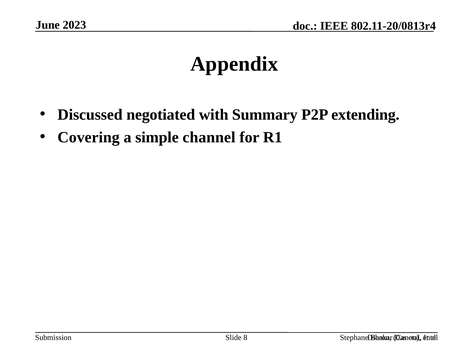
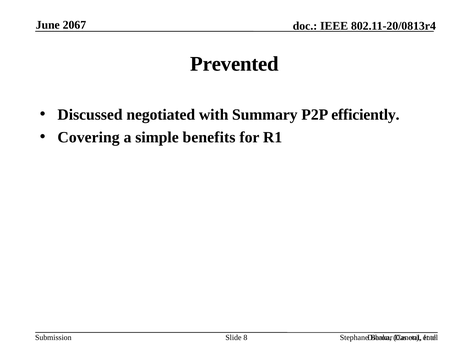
2023: 2023 -> 2067
Appendix: Appendix -> Prevented
extending: extending -> efficiently
channel: channel -> benefits
